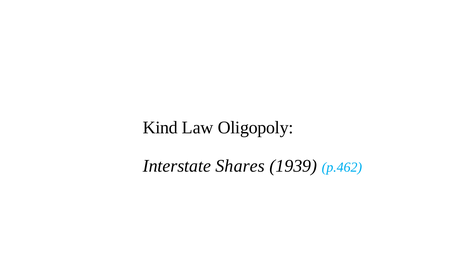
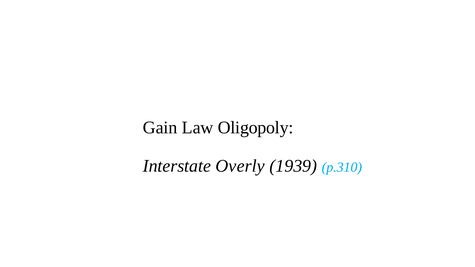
Kind: Kind -> Gain
Shares: Shares -> Overly
p.462: p.462 -> p.310
